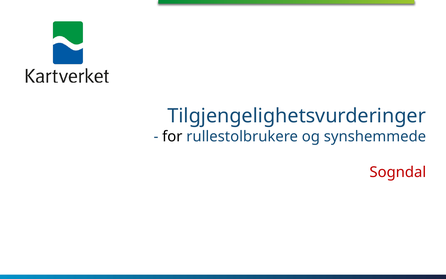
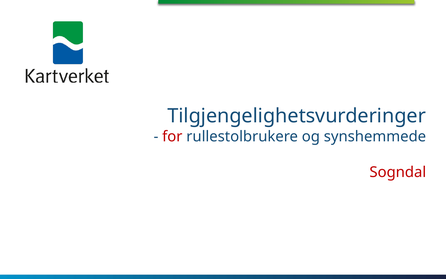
for colour: black -> red
